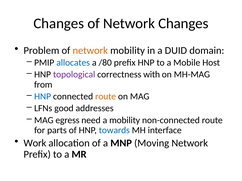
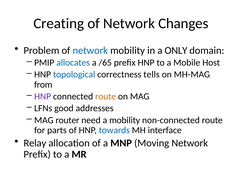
Changes at (59, 23): Changes -> Creating
network at (90, 51) colour: orange -> blue
DUID: DUID -> ONLY
/80: /80 -> /65
topological colour: purple -> blue
with: with -> tells
HNP at (43, 97) colour: blue -> purple
egress: egress -> router
Work: Work -> Relay
